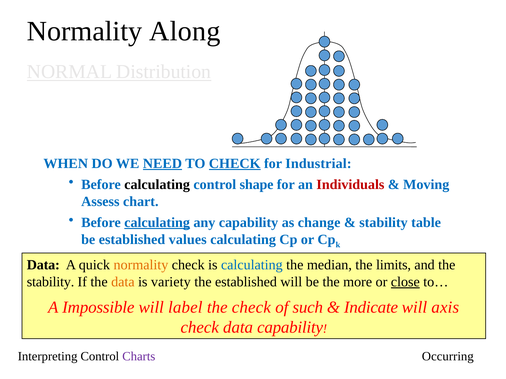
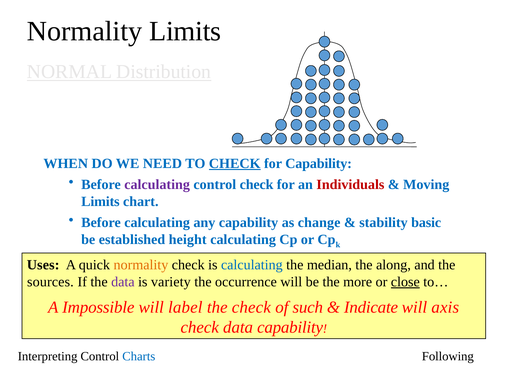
Normality Along: Along -> Limits
NEED underline: present -> none
for Industrial: Industrial -> Capability
calculating at (157, 185) colour: black -> purple
control shape: shape -> check
Assess at (100, 202): Assess -> Limits
calculating at (157, 223) underline: present -> none
table: table -> basic
values: values -> height
Data at (43, 265): Data -> Uses
limits: limits -> along
stability at (51, 282): stability -> sources
data at (123, 282) colour: orange -> purple
the established: established -> occurrence
Charts colour: purple -> blue
Occurring: Occurring -> Following
